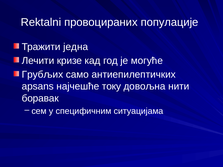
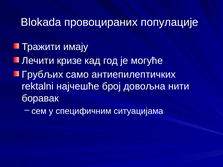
Rektalni: Rektalni -> Blokada
једна: једна -> имају
apsans: apsans -> rektalni
току: току -> број
